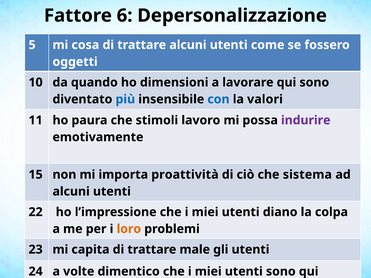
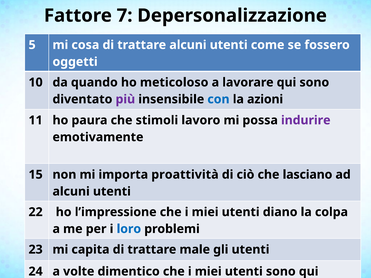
6: 6 -> 7
dimensioni: dimensioni -> meticoloso
più colour: blue -> purple
valori: valori -> azioni
sistema: sistema -> lasciano
loro colour: orange -> blue
